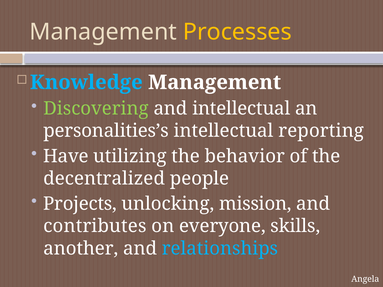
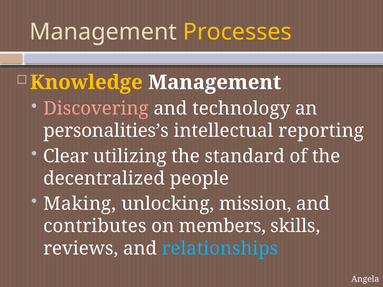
Knowledge colour: light blue -> yellow
Discovering colour: light green -> pink
and intellectual: intellectual -> technology
Have: Have -> Clear
behavior: behavior -> standard
Projects: Projects -> Making
everyone: everyone -> members
another: another -> reviews
